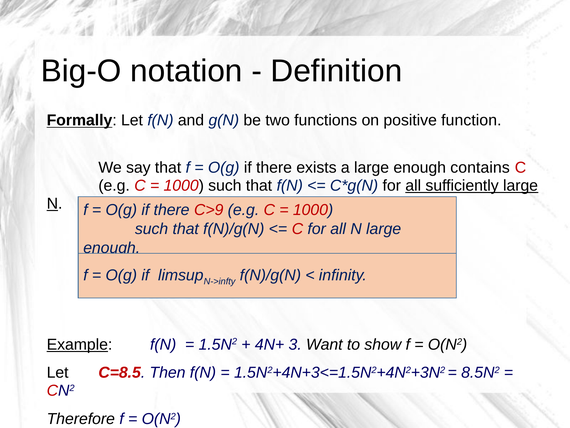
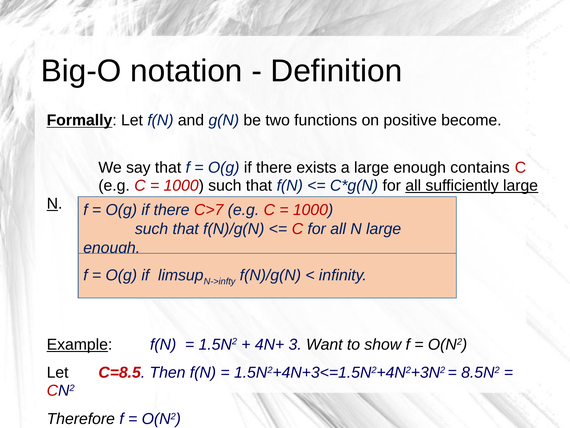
function: function -> become
C>9: C>9 -> C>7
